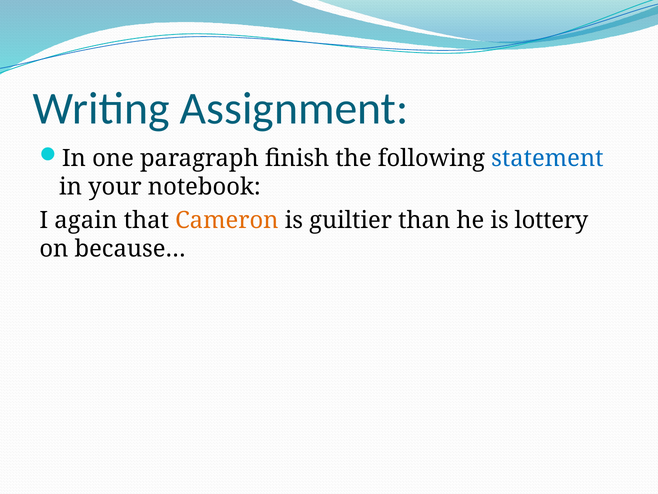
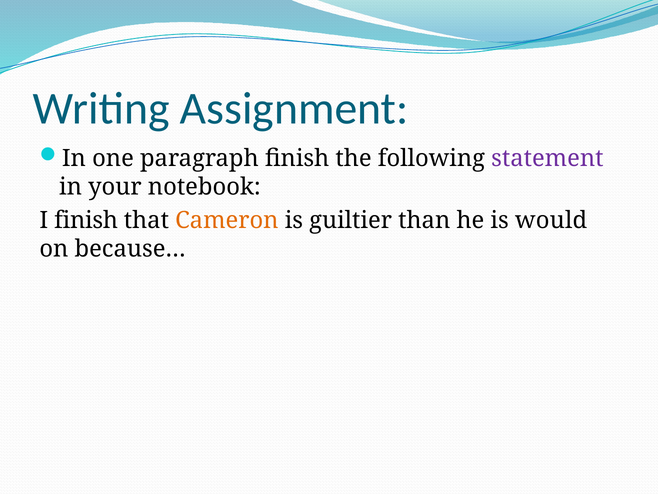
statement colour: blue -> purple
I again: again -> finish
lottery: lottery -> would
